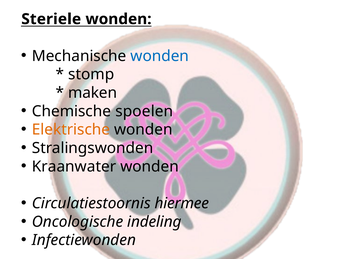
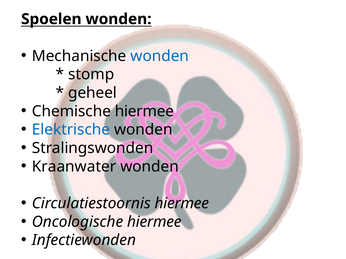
Steriele: Steriele -> Spoelen
maken: maken -> geheel
Chemische spoelen: spoelen -> hiermee
Elektrische colour: orange -> blue
Oncologische indeling: indeling -> hiermee
